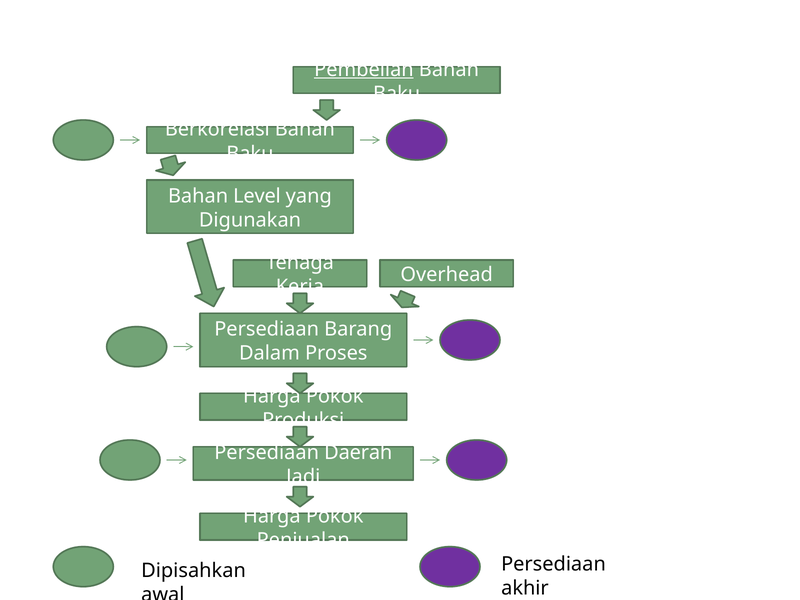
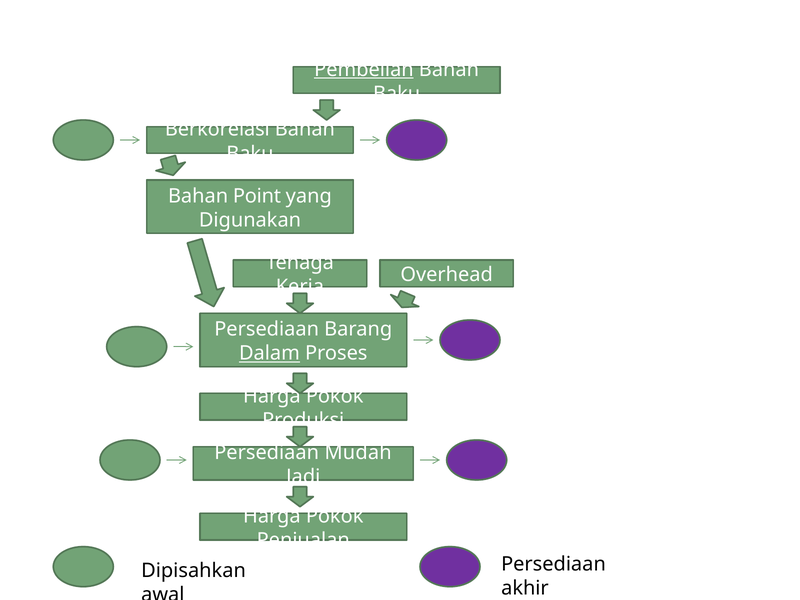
Level: Level -> Point
Dalam underline: none -> present
Daerah: Daerah -> Mudah
